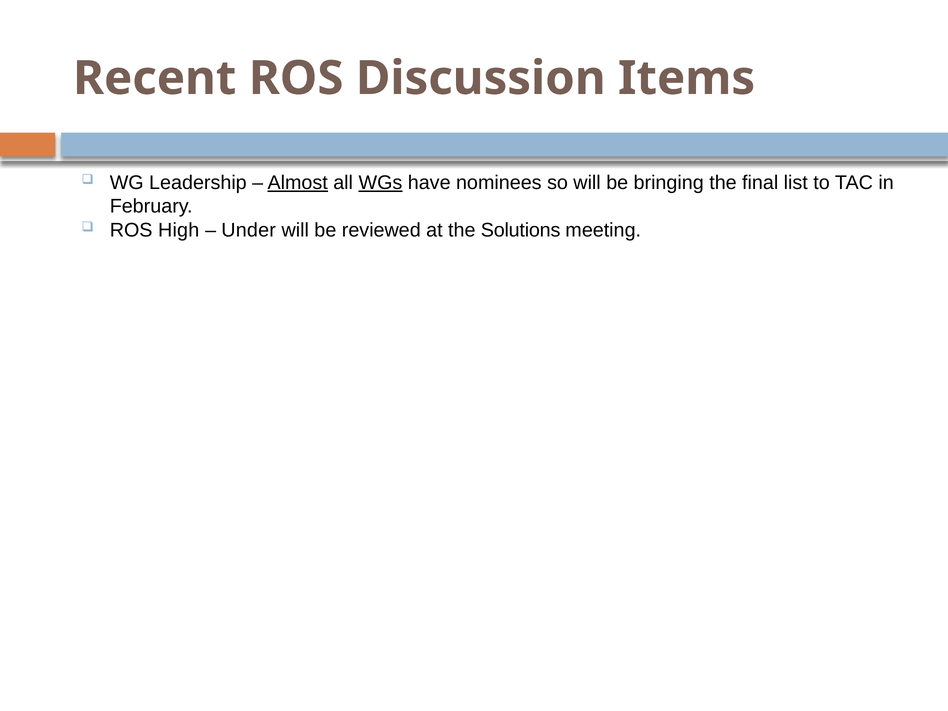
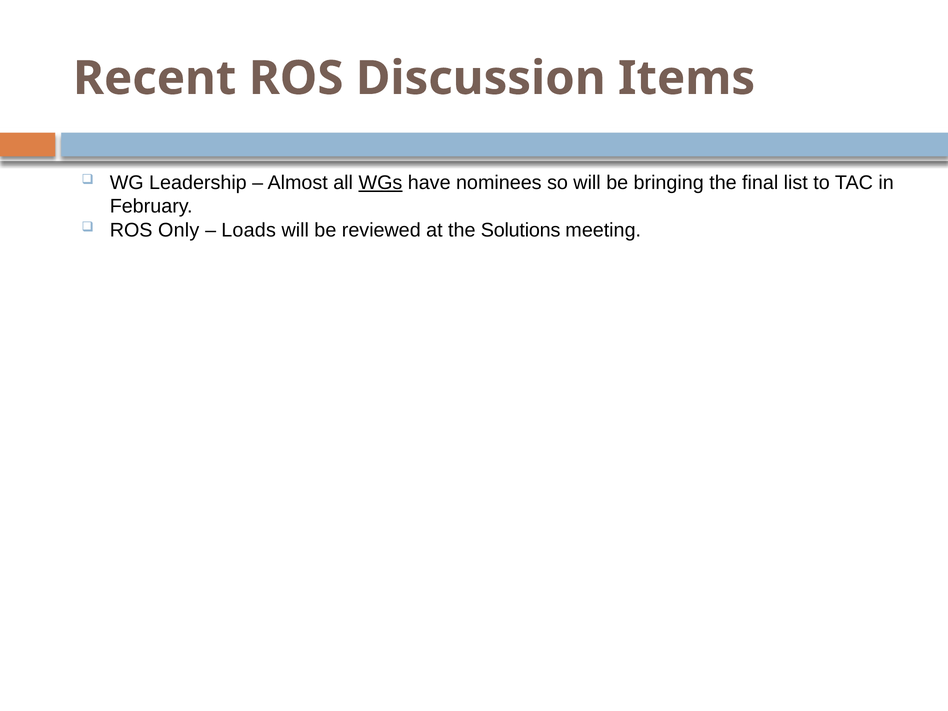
Almost underline: present -> none
High: High -> Only
Under: Under -> Loads
